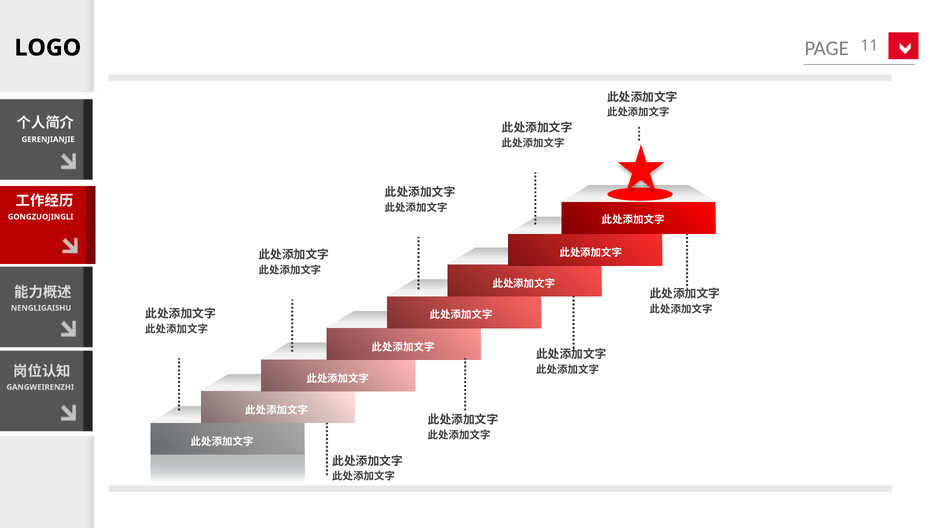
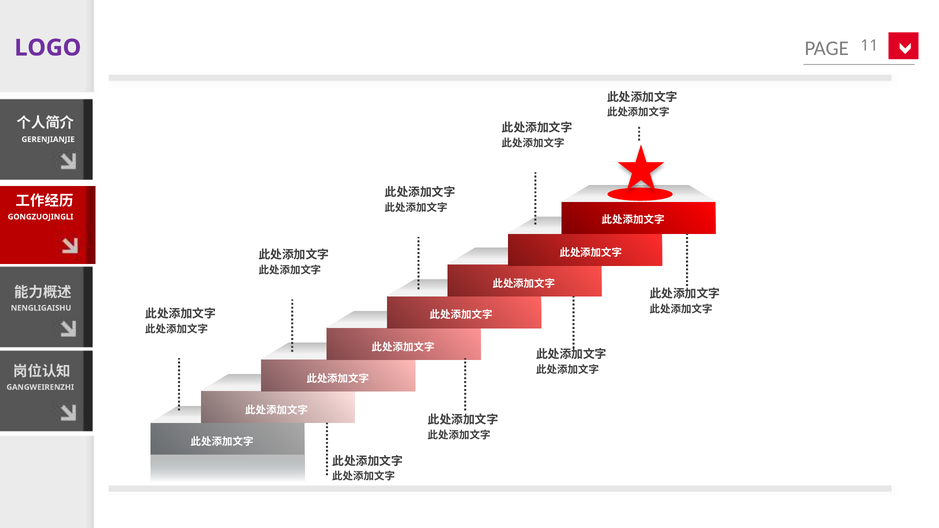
LOGO colour: black -> purple
